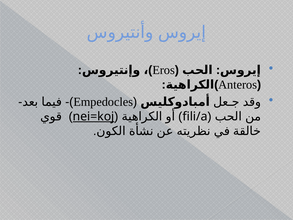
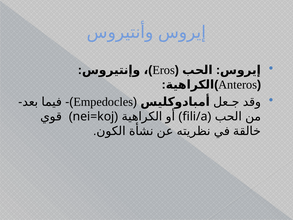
nei=koj underline: present -> none
